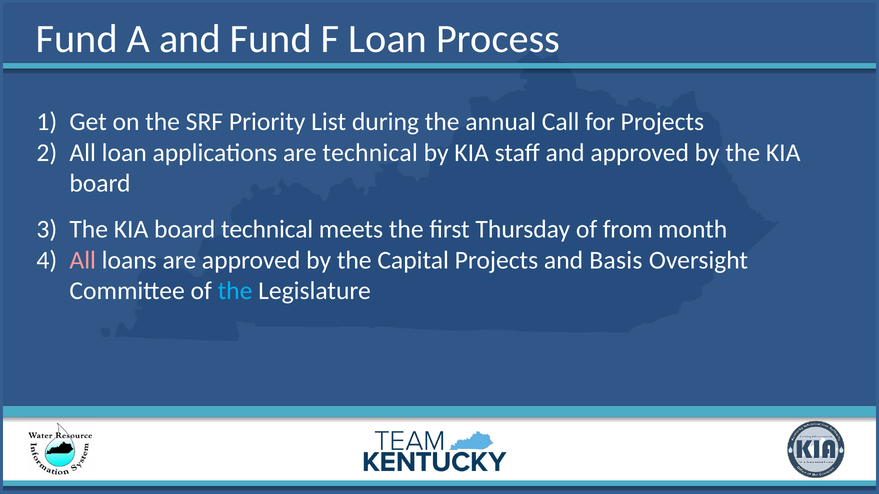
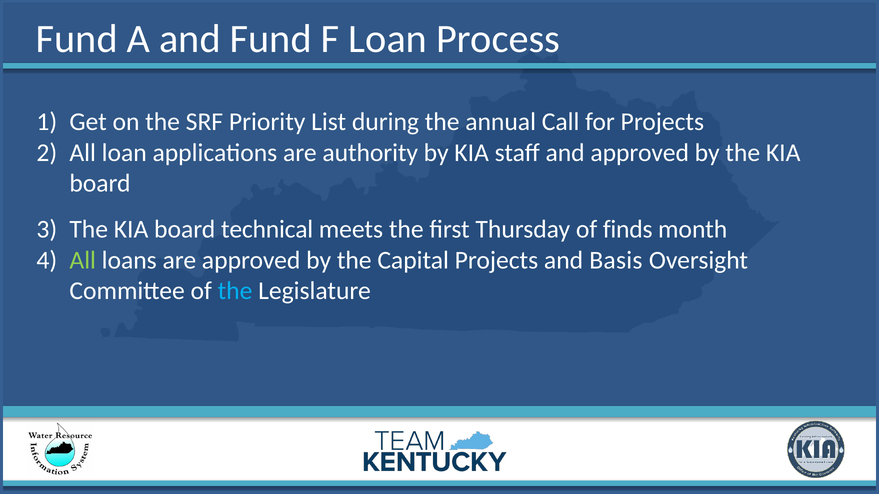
are technical: technical -> authority
from: from -> finds
All at (83, 261) colour: pink -> light green
